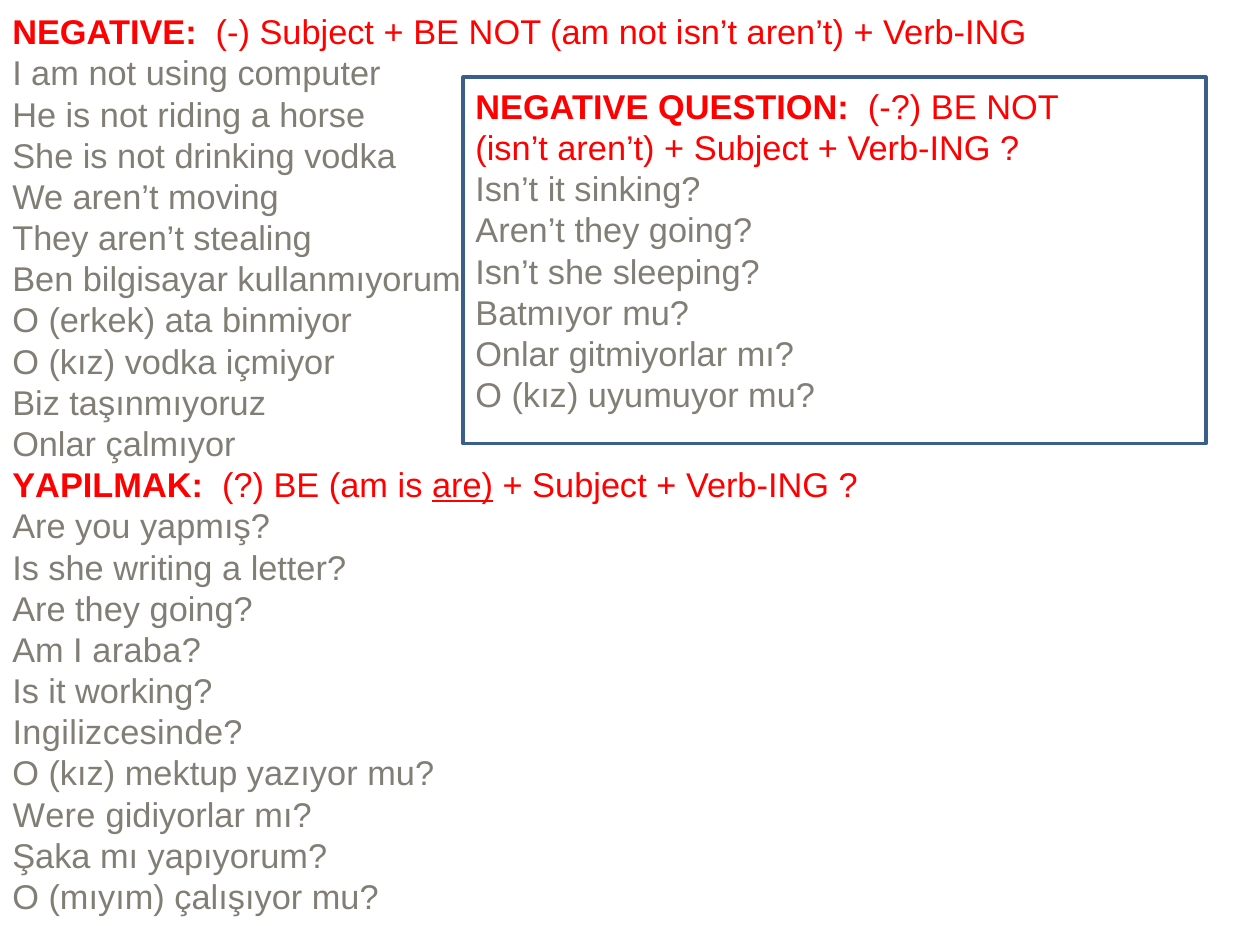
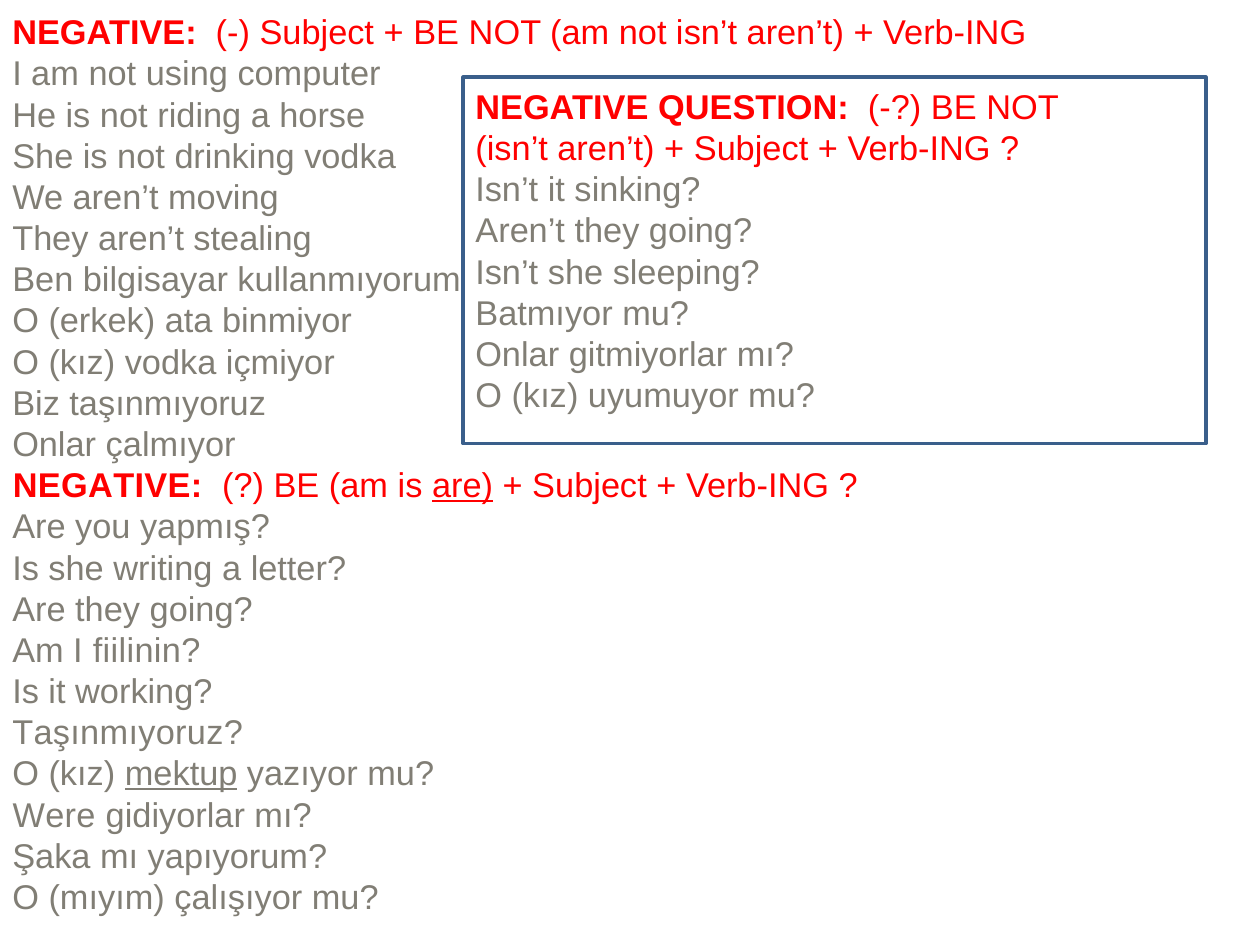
YAPILMAK at (108, 486): YAPILMAK -> NEGATIVE
araba: araba -> fiilinin
Ingilizcesinde at (128, 734): Ingilizcesinde -> Taşınmıyoruz
mektup underline: none -> present
